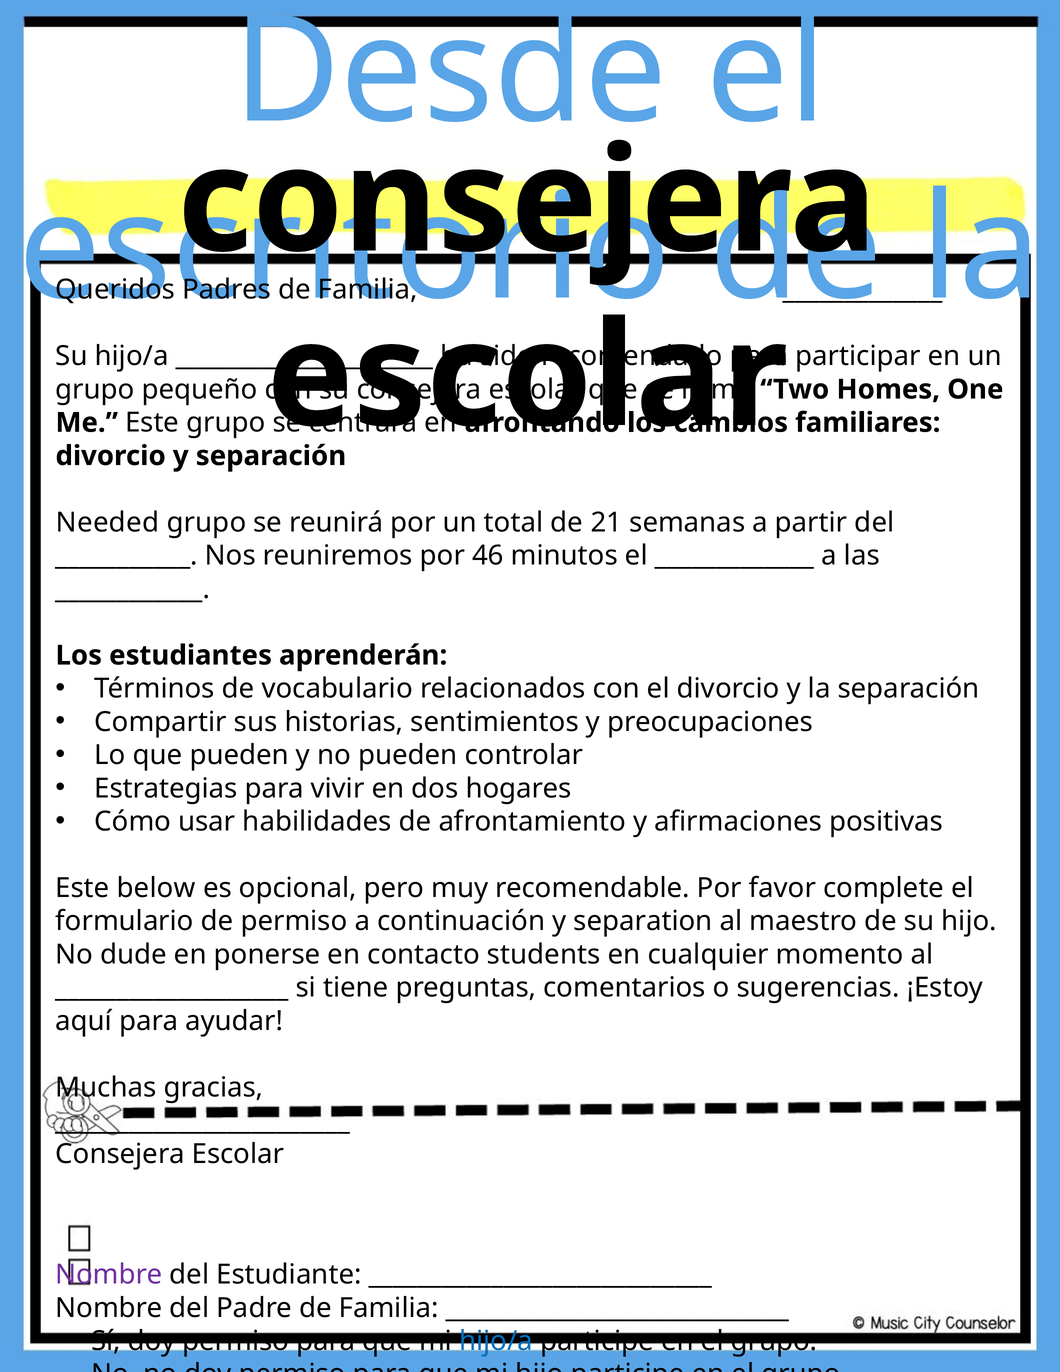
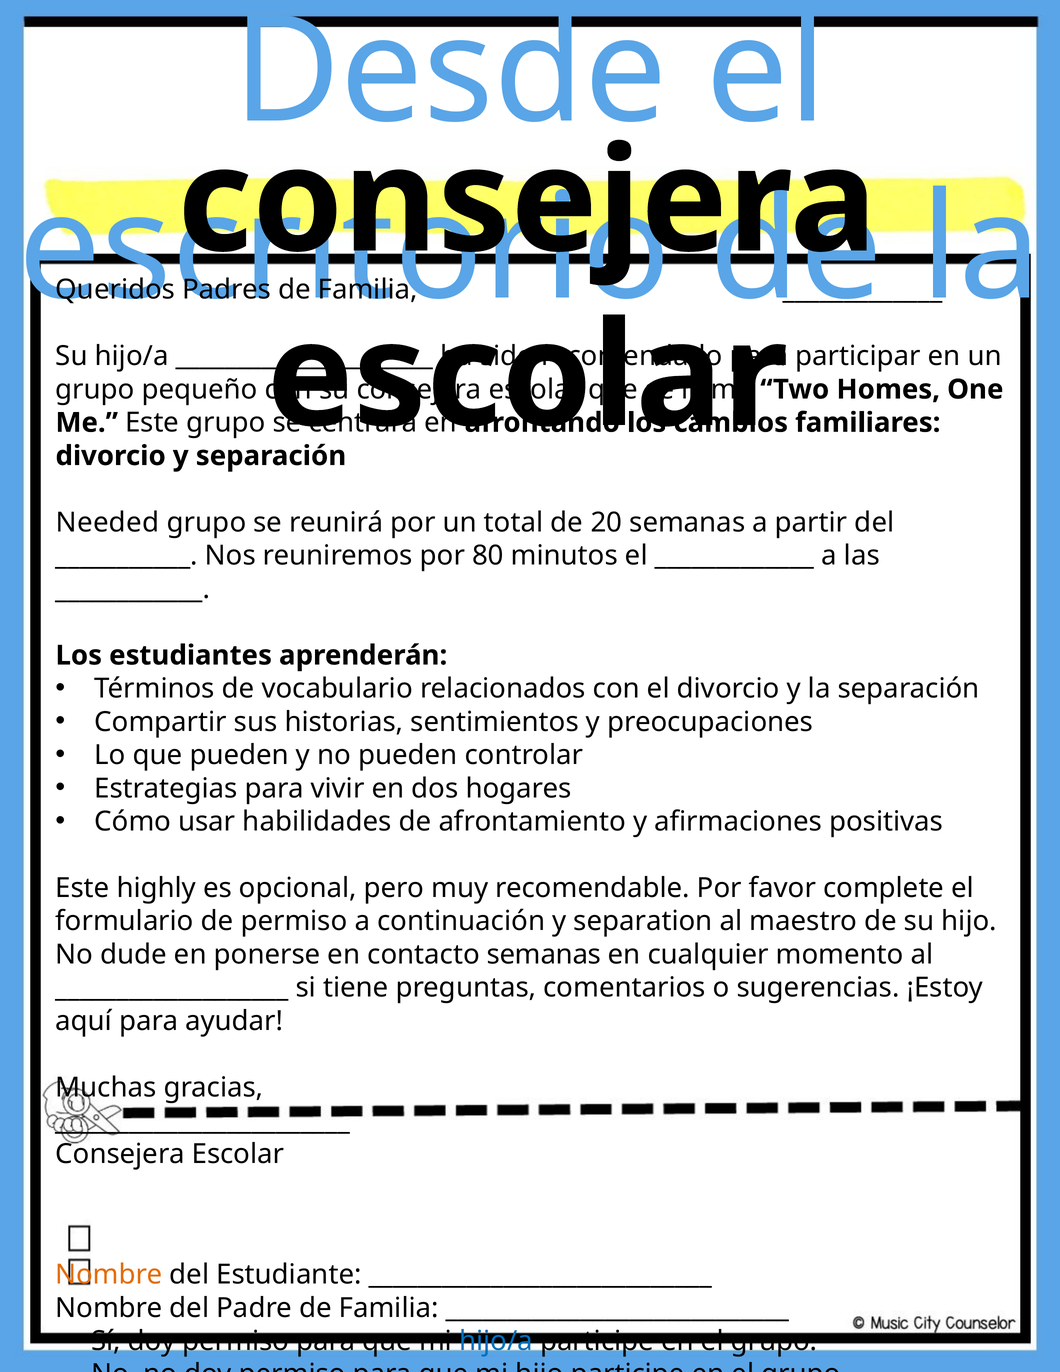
21: 21 -> 20
46: 46 -> 80
below: below -> highly
contacto students: students -> semanas
Nombre at (109, 1274) colour: purple -> orange
